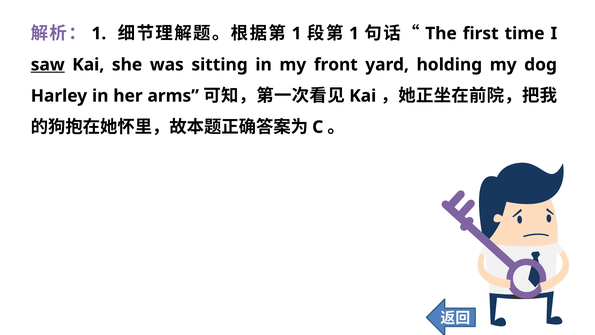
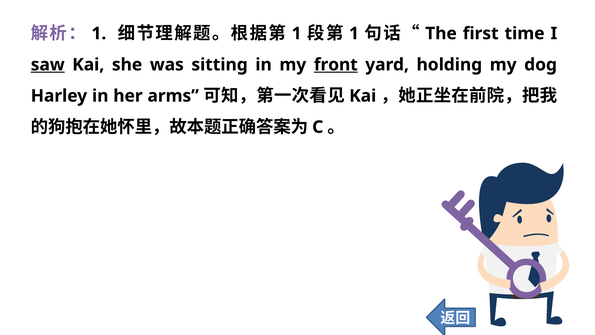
front underline: none -> present
